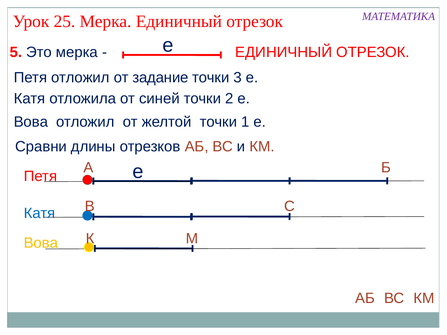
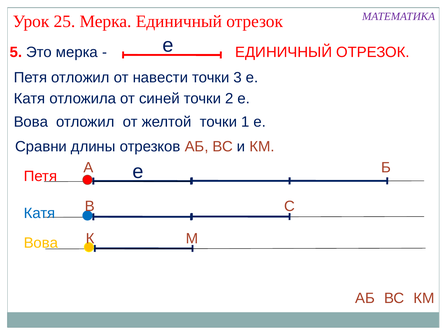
задание: задание -> навести
